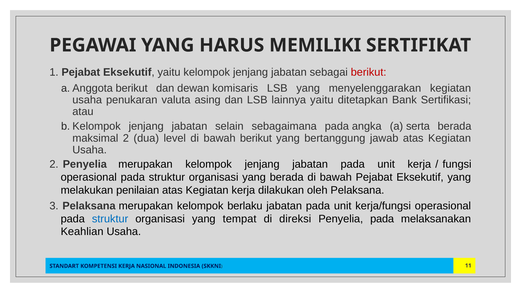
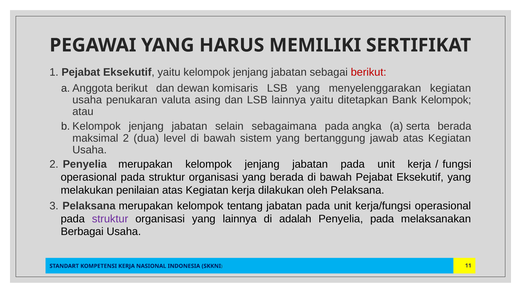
Bank Sertifikasi: Sertifikasi -> Kelompok
bawah berikut: berikut -> sistem
berlaku: berlaku -> tentang
struktur at (110, 219) colour: blue -> purple
yang tempat: tempat -> lainnya
direksi: direksi -> adalah
Keahlian: Keahlian -> Berbagai
